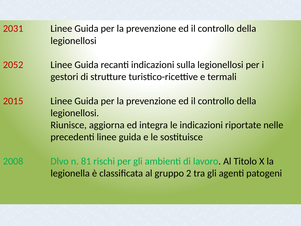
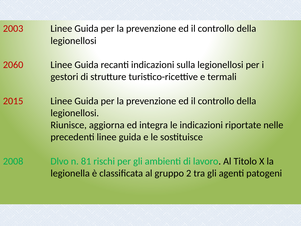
2031: 2031 -> 2003
2052: 2052 -> 2060
